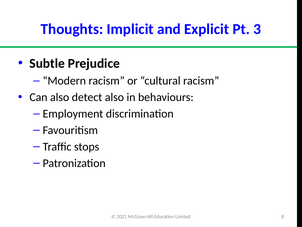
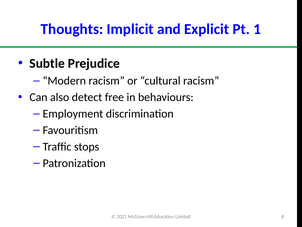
3: 3 -> 1
detect also: also -> free
